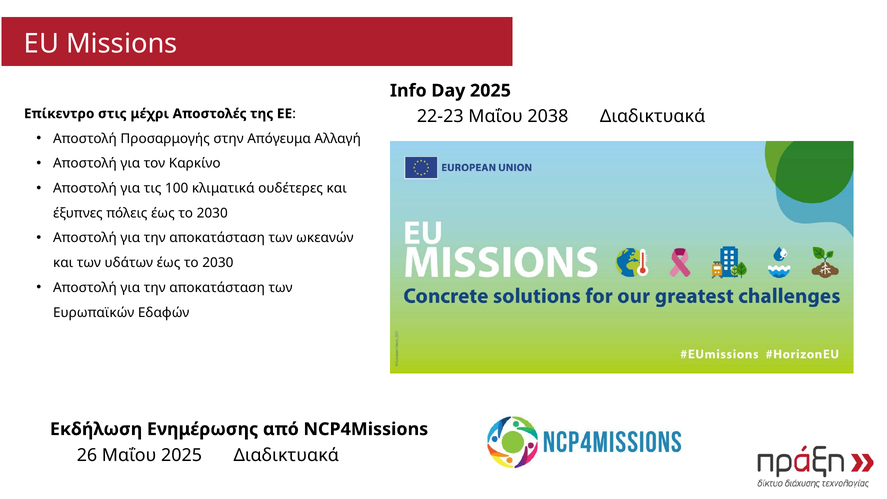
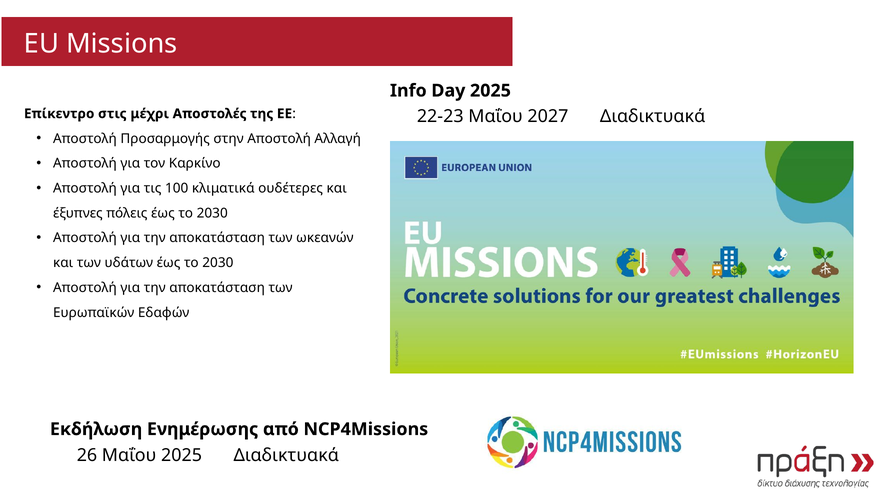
2038: 2038 -> 2027
στην Απόγευμα: Απόγευμα -> Αποστολή
